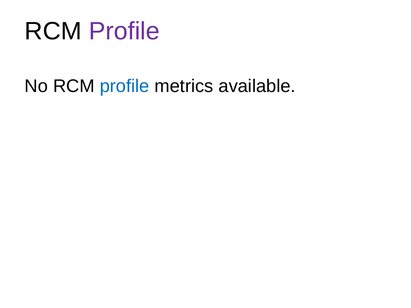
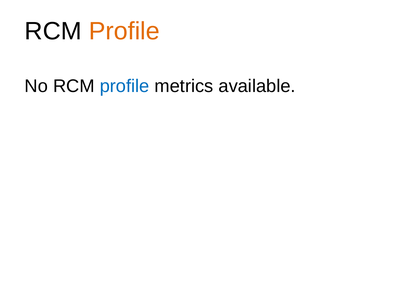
Profile at (124, 31) colour: purple -> orange
